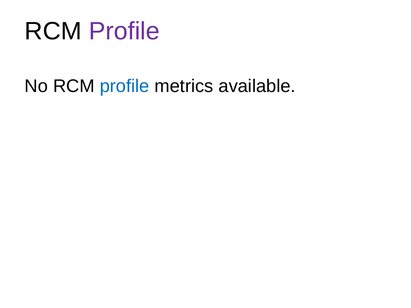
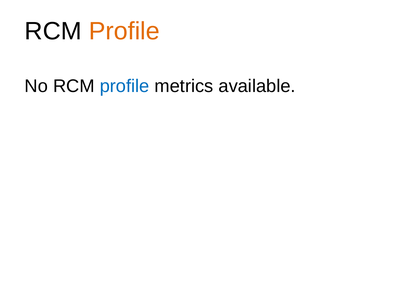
Profile at (124, 31) colour: purple -> orange
